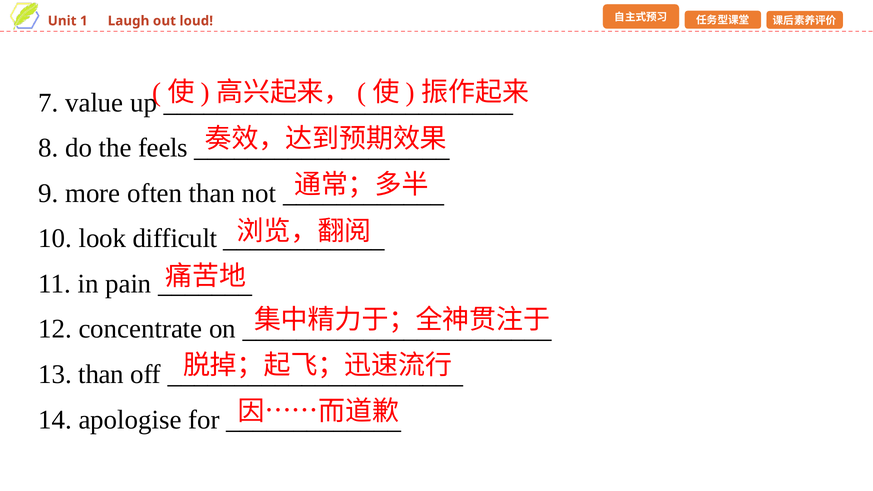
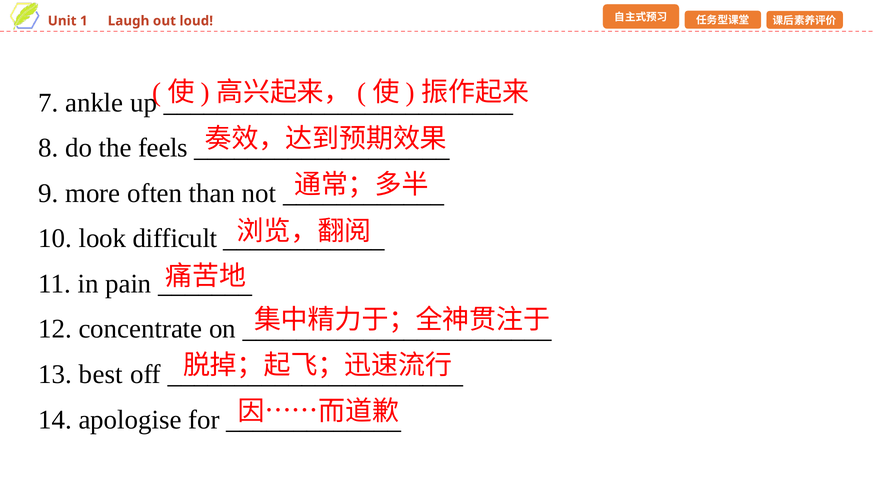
value: value -> ankle
13 than: than -> best
